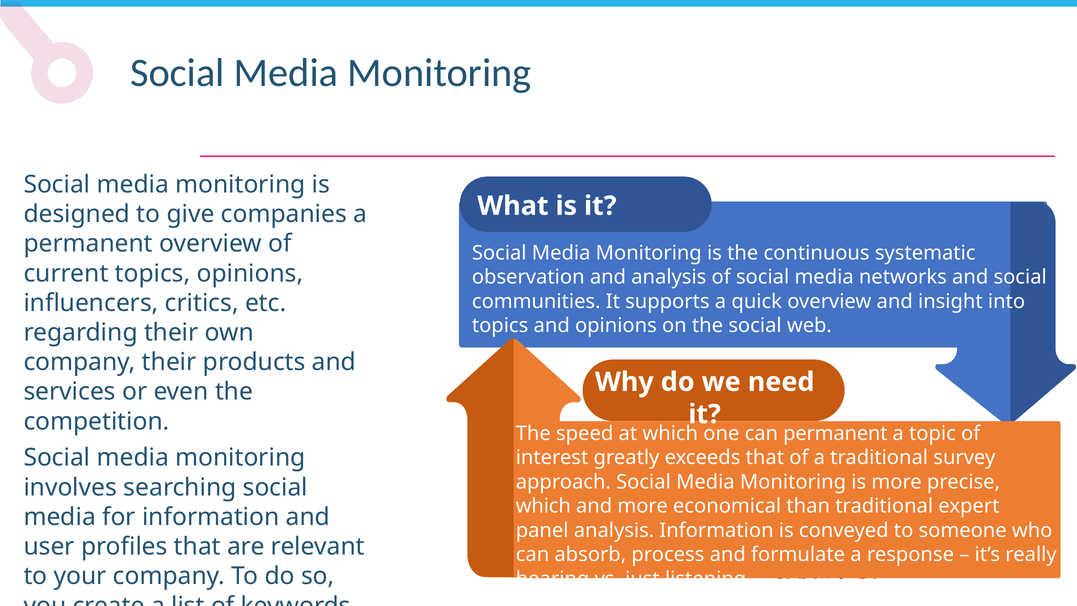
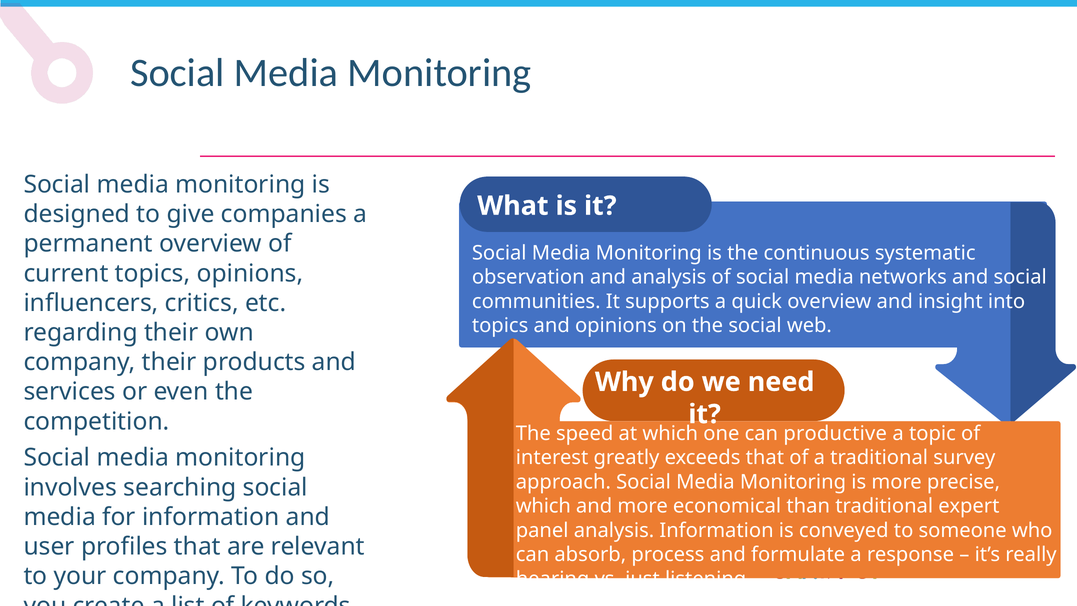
can permanent: permanent -> productive
